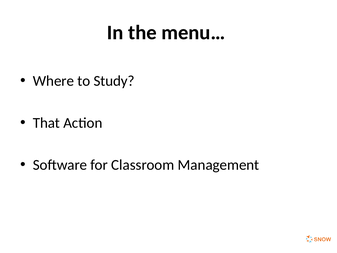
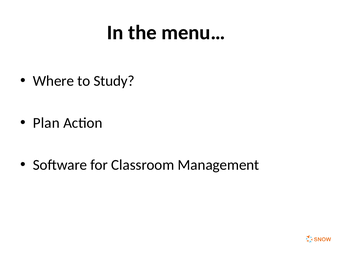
That: That -> Plan
